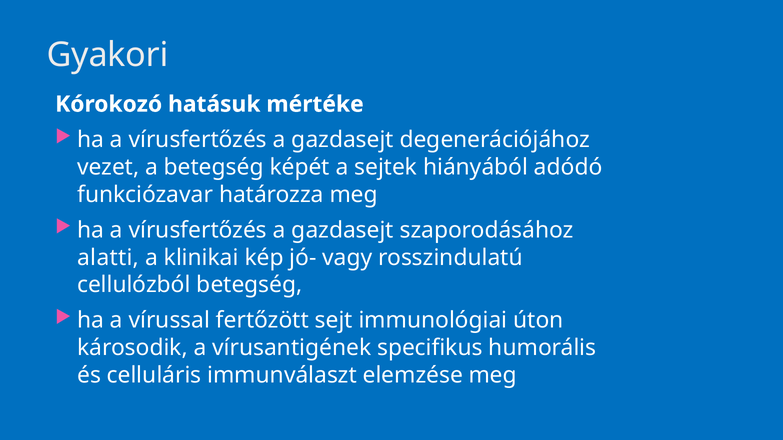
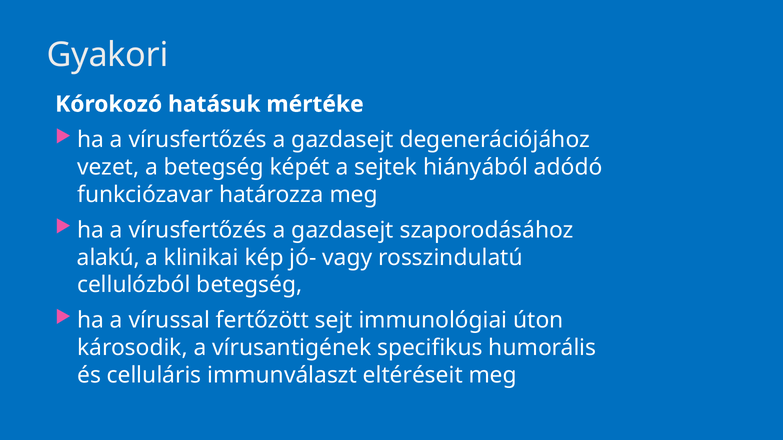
alatti: alatti -> alakú
elemzése: elemzése -> eltéréseit
